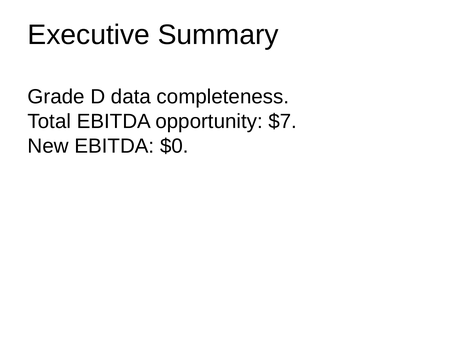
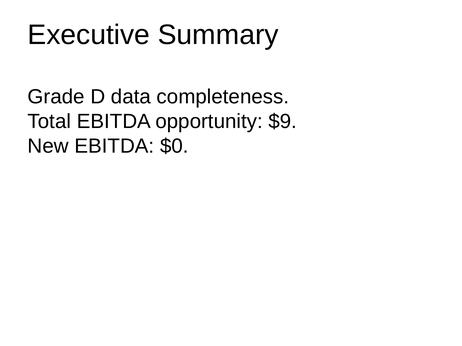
$7: $7 -> $9
